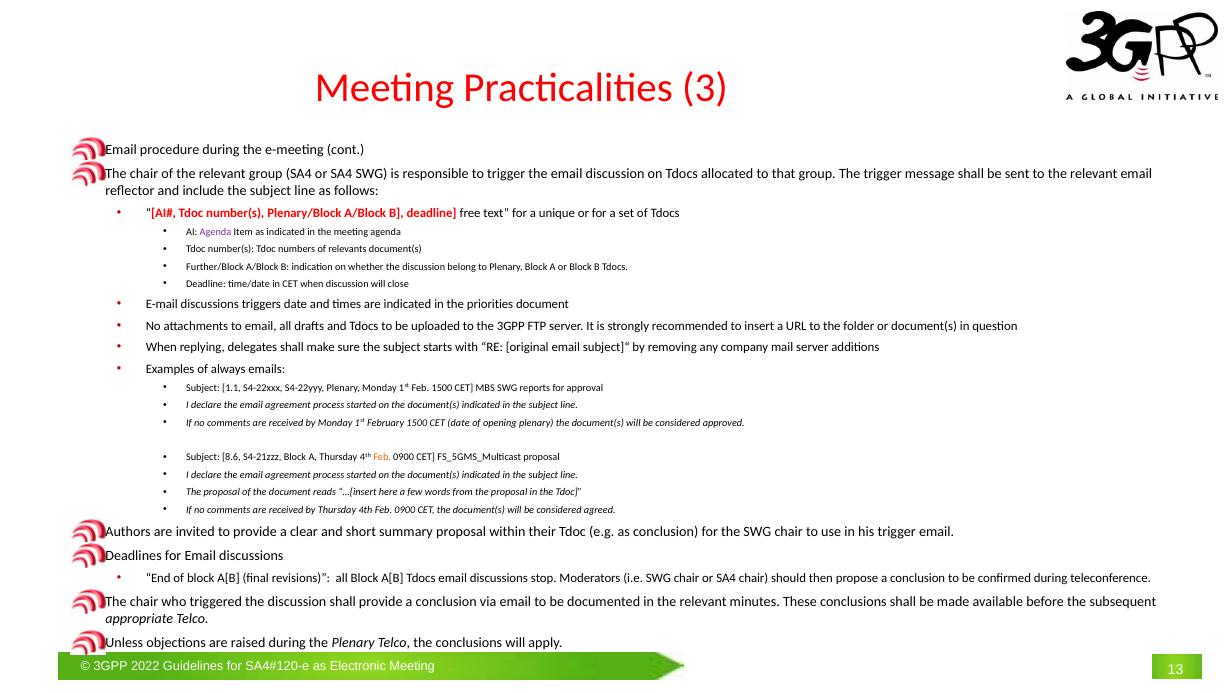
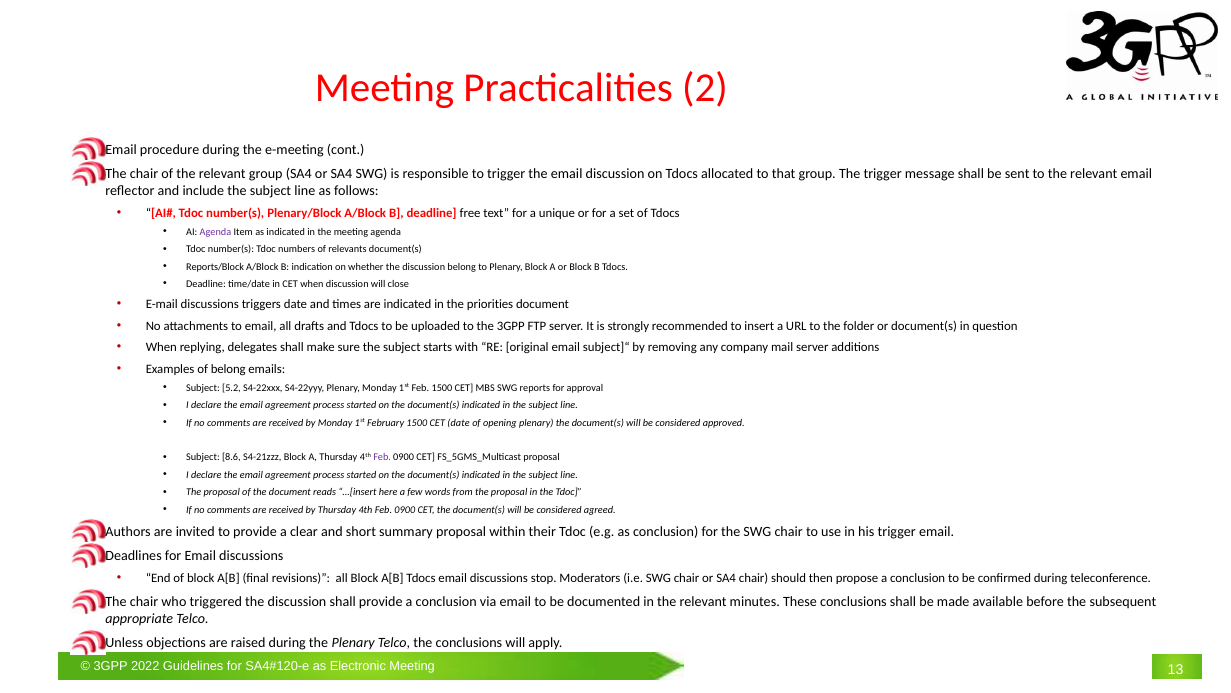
3: 3 -> 2
Further/Block: Further/Block -> Reports/Block
of always: always -> belong
1.1: 1.1 -> 5.2
Feb at (382, 457) colour: orange -> purple
